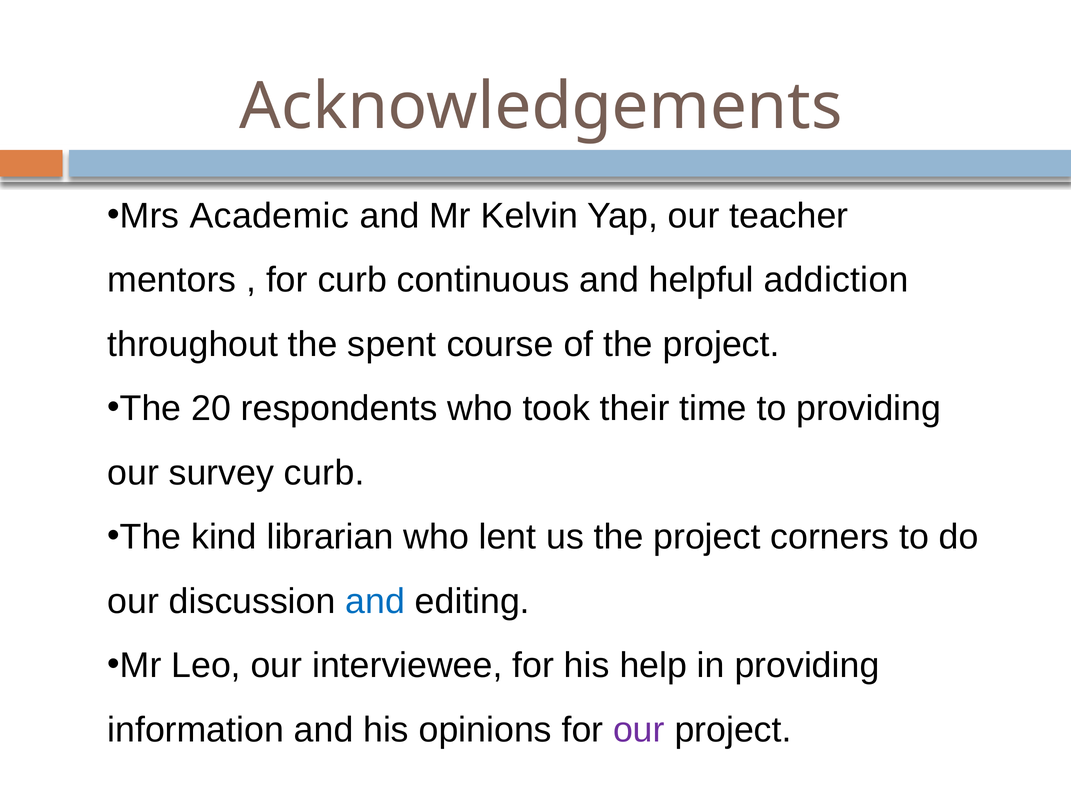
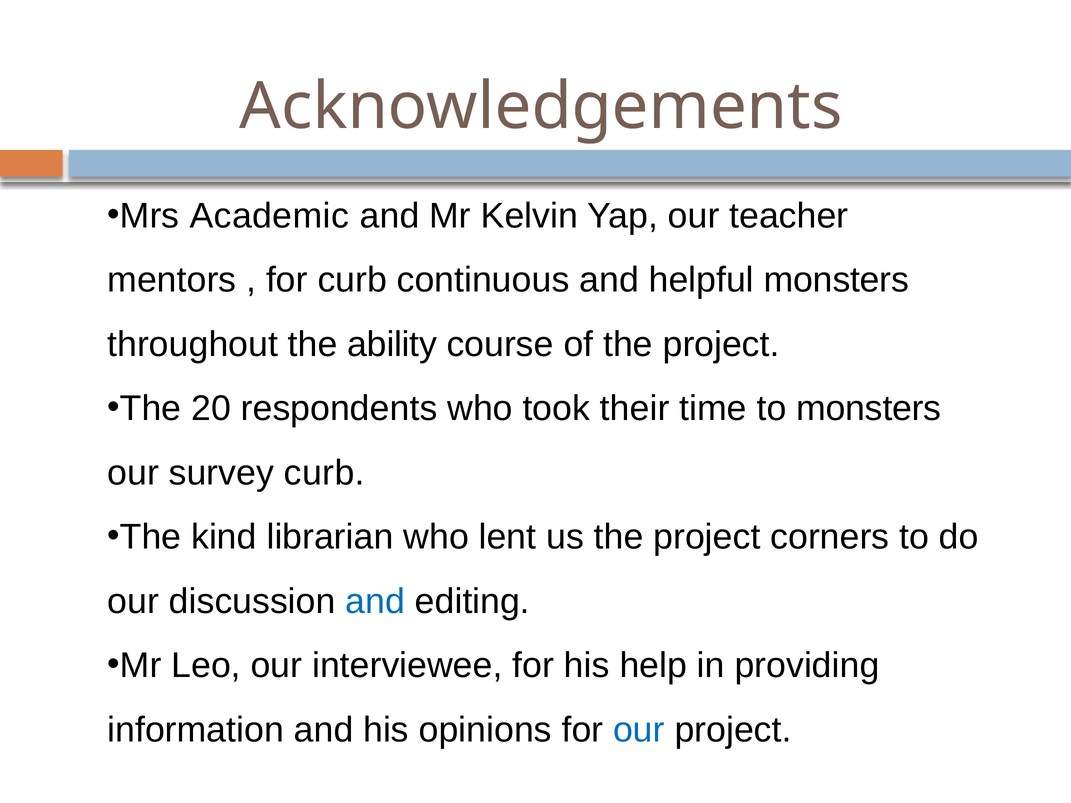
helpful addiction: addiction -> monsters
spent: spent -> ability
to providing: providing -> monsters
our at (639, 730) colour: purple -> blue
